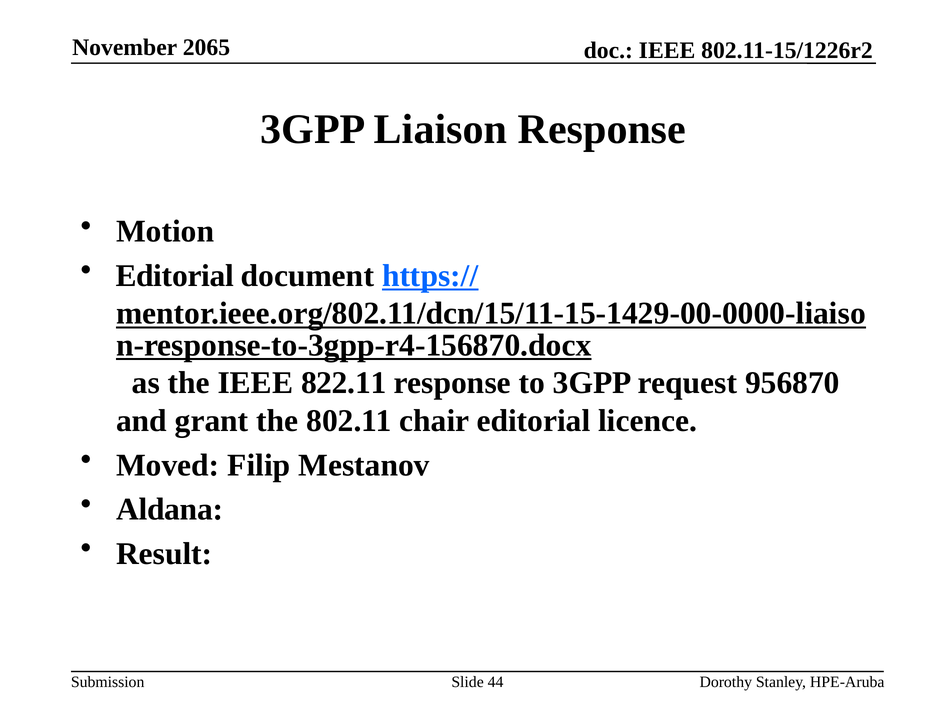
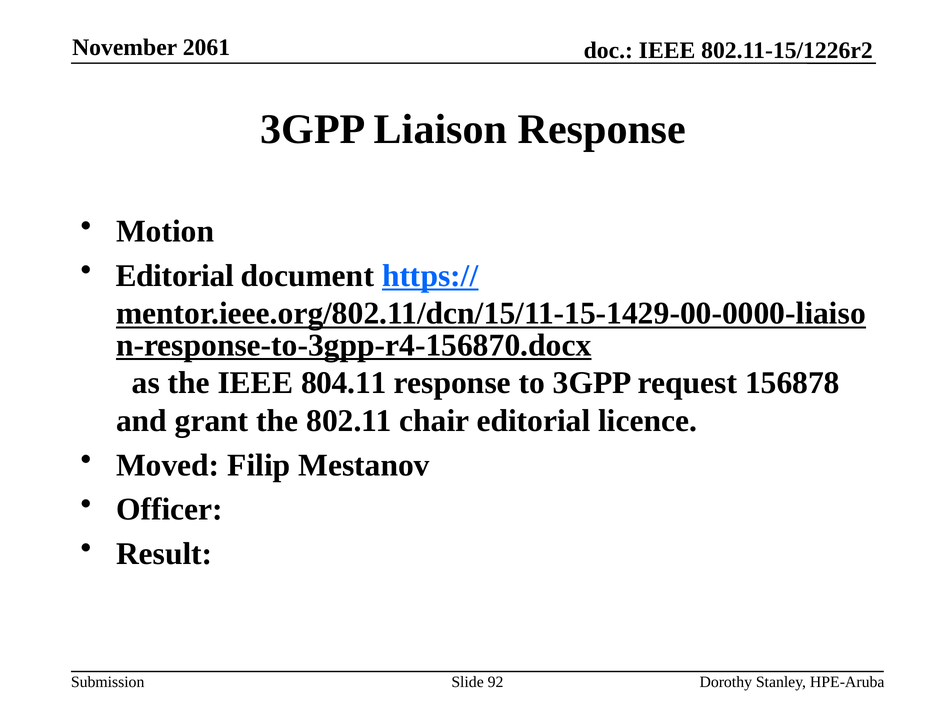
2065: 2065 -> 2061
822.11: 822.11 -> 804.11
956870: 956870 -> 156878
Aldana: Aldana -> Officer
44: 44 -> 92
